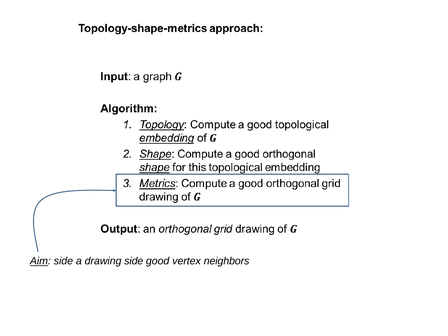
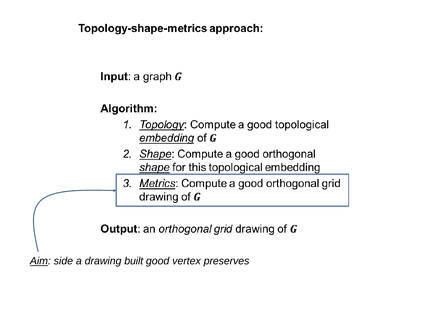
drawing side: side -> built
neighbors: neighbors -> preserves
